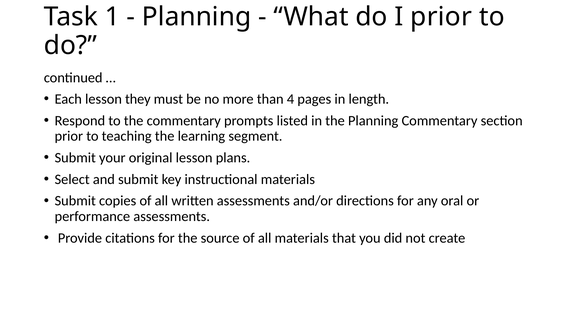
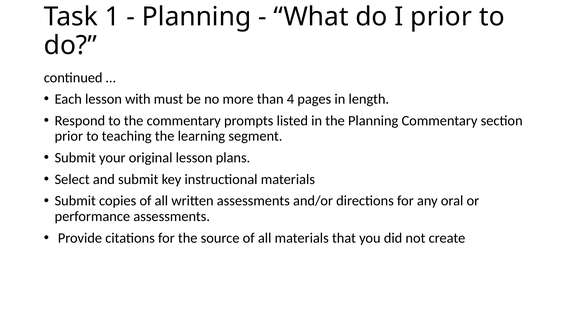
they: they -> with
